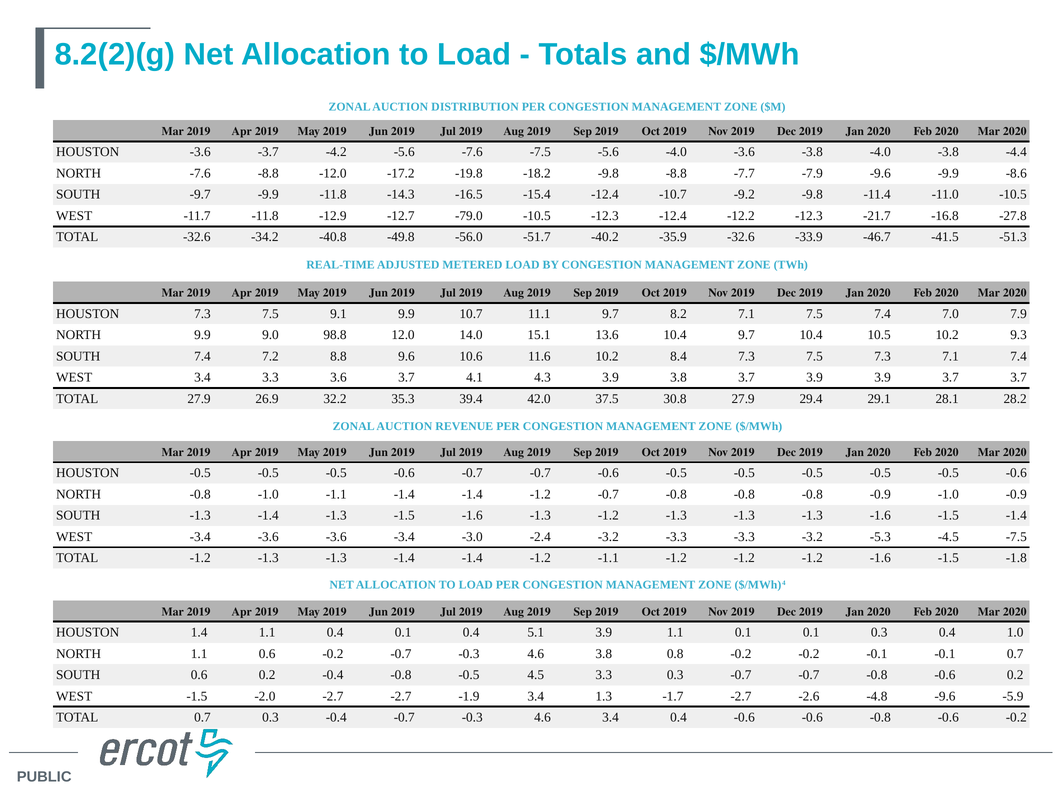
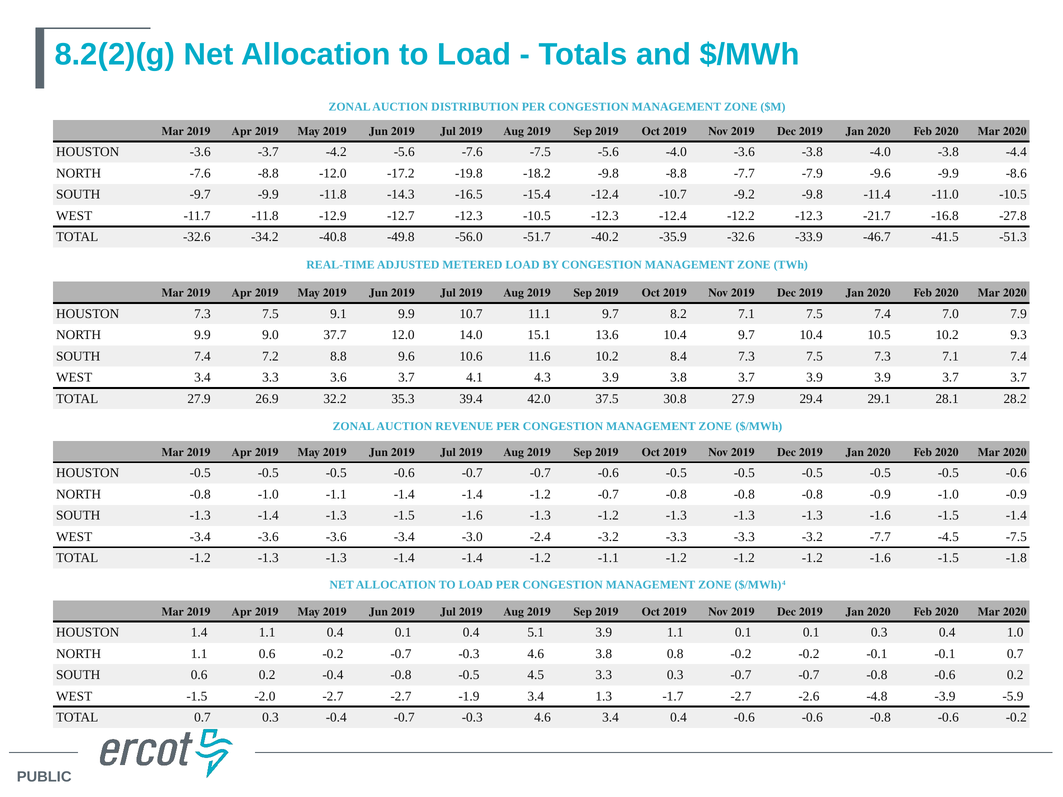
-12.7 -79.0: -79.0 -> -12.3
98.8: 98.8 -> 37.7
-3.2 -5.3: -5.3 -> -7.7
-4.8 -9.6: -9.6 -> -3.9
